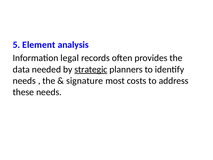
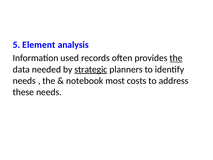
legal: legal -> used
the at (176, 58) underline: none -> present
signature: signature -> notebook
